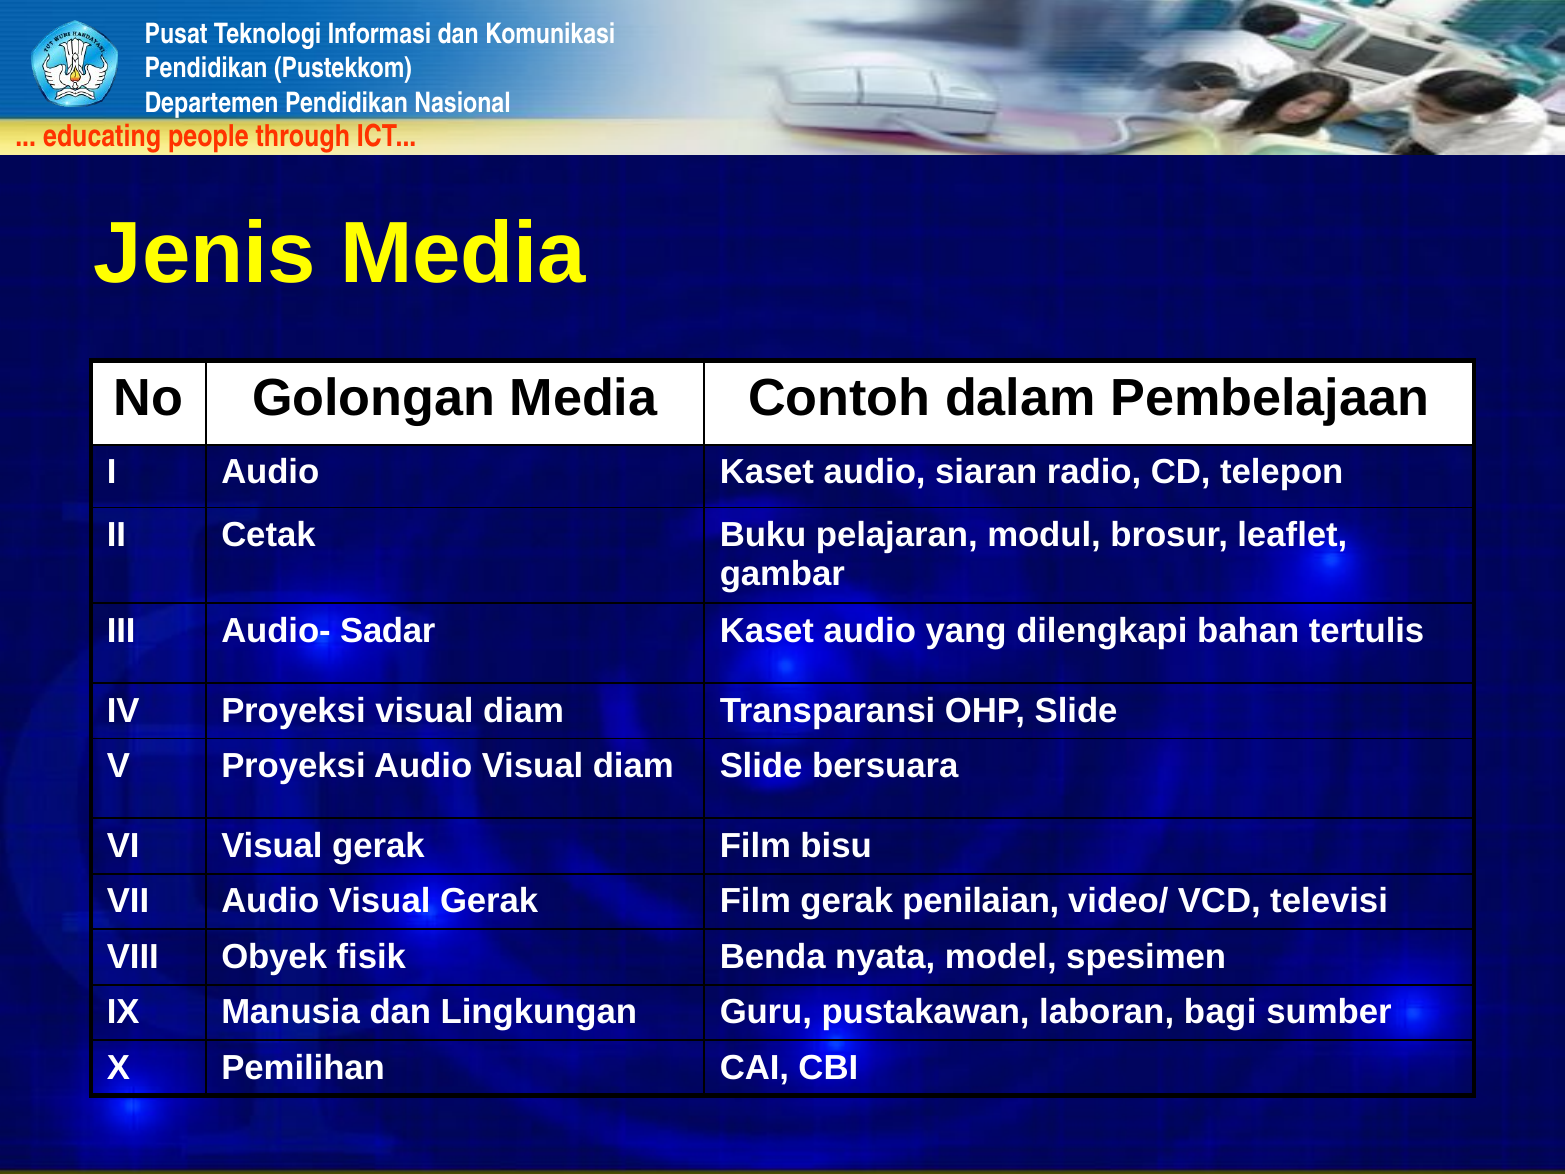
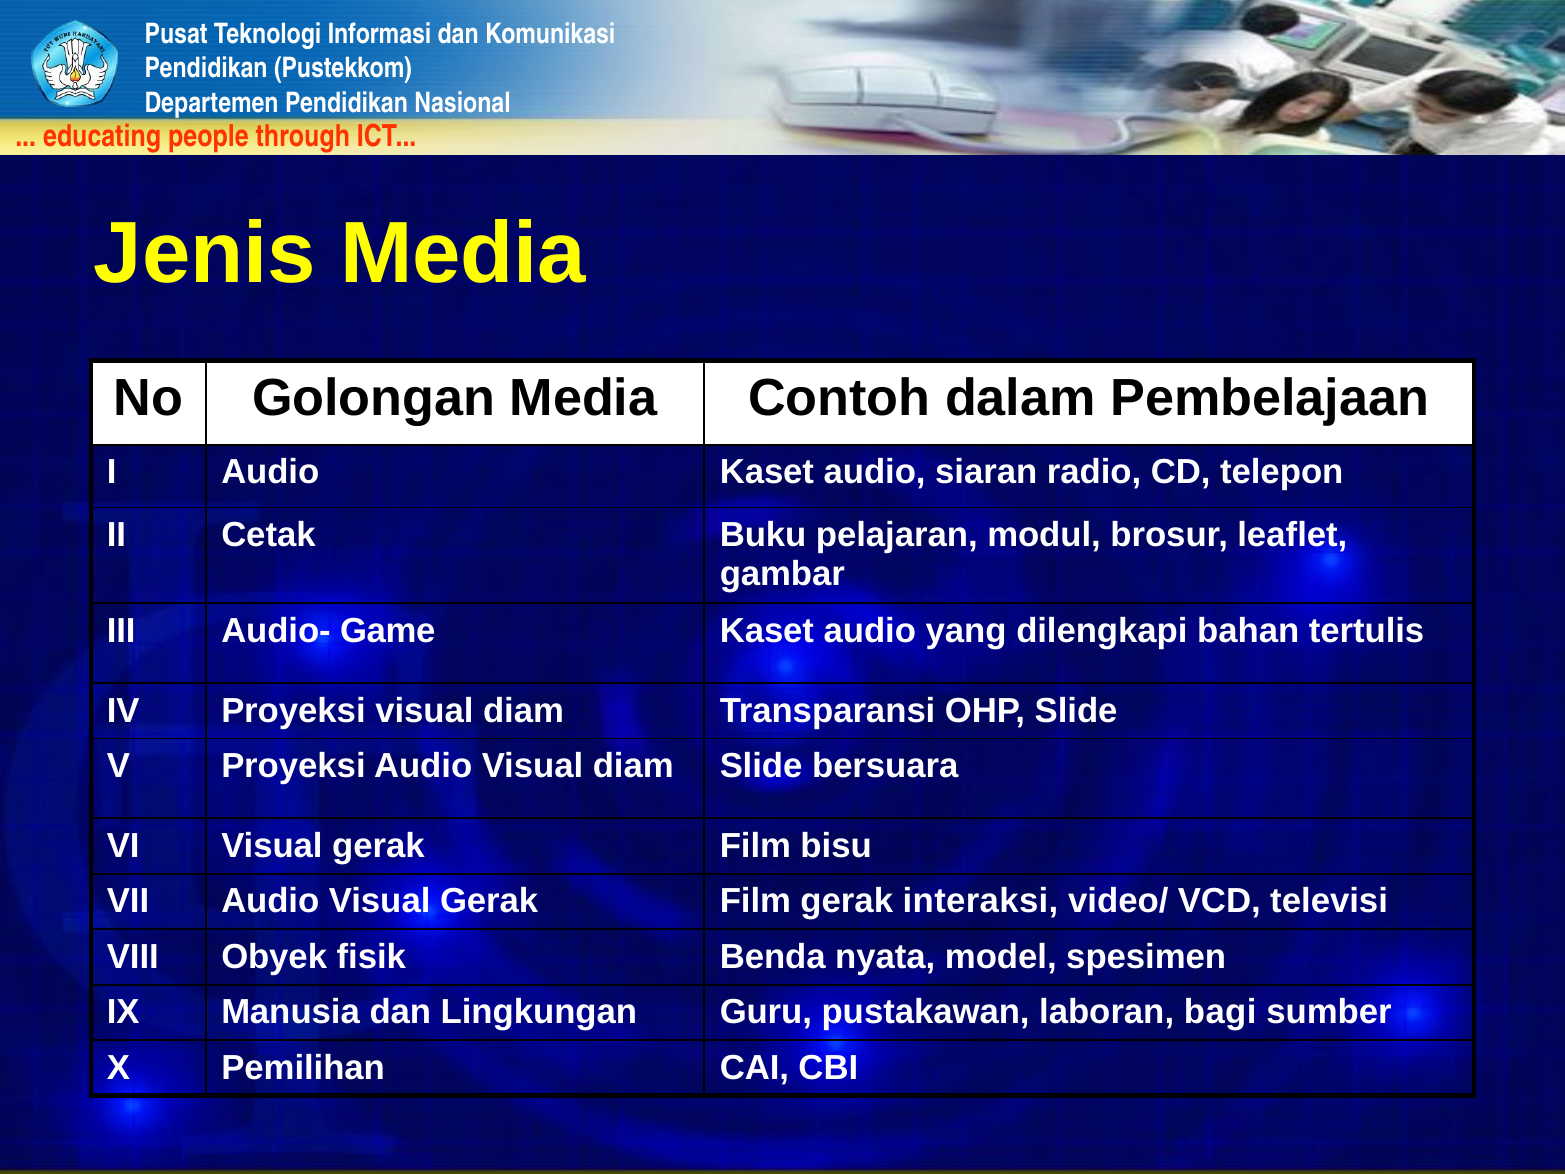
Sadar: Sadar -> Game
penilaian: penilaian -> interaksi
